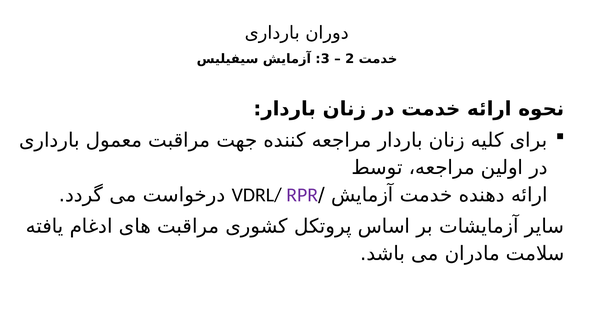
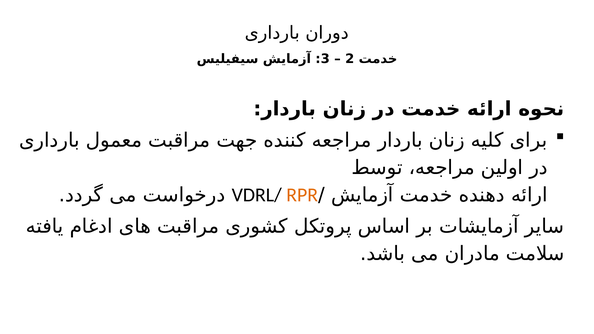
RPR colour: purple -> orange
